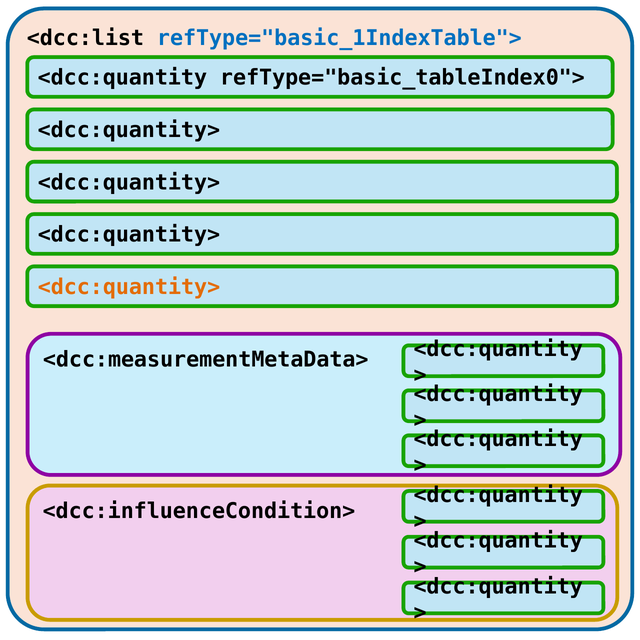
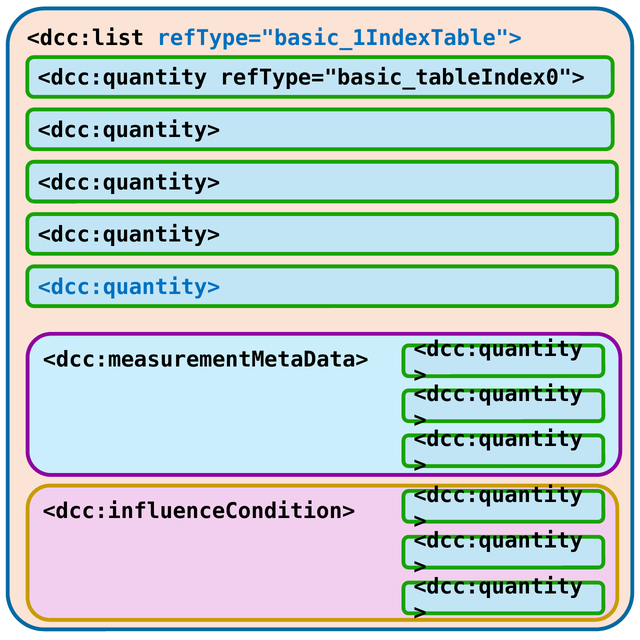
<dcc:quantity> at (129, 287) colour: orange -> blue
